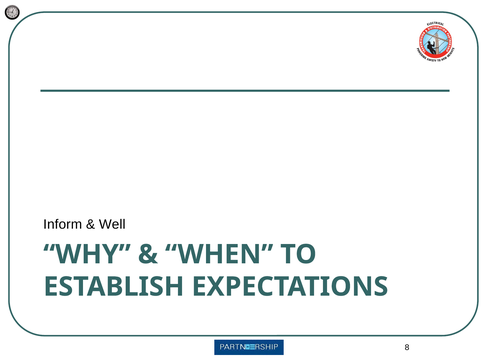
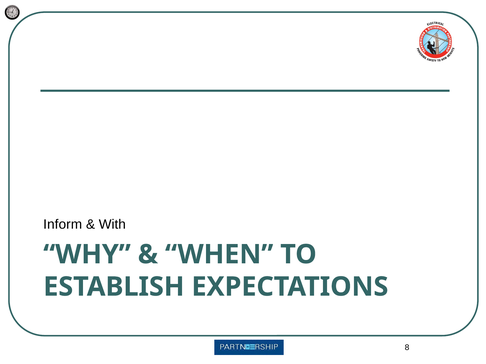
Well: Well -> With
